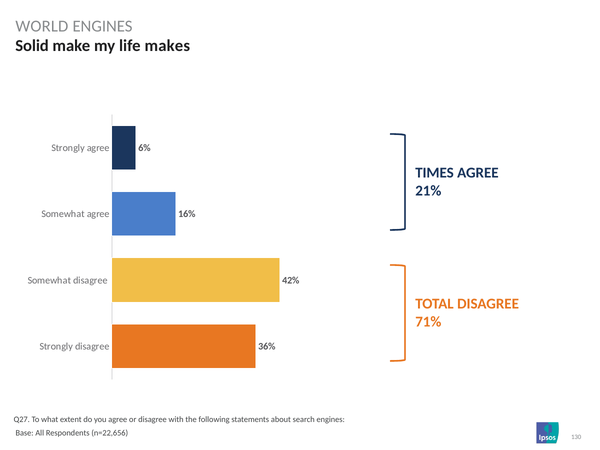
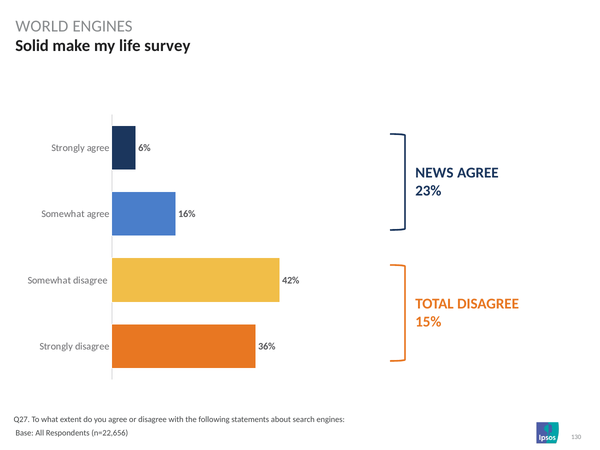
makes: makes -> survey
TIMES: TIMES -> NEWS
21%: 21% -> 23%
71%: 71% -> 15%
